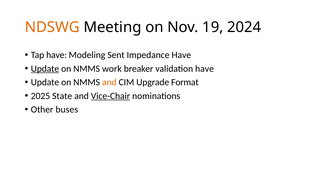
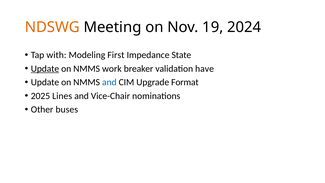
Tap have: have -> with
Sent: Sent -> First
Impedance Have: Have -> State
and at (109, 82) colour: orange -> blue
State: State -> Lines
Vice-Chair underline: present -> none
